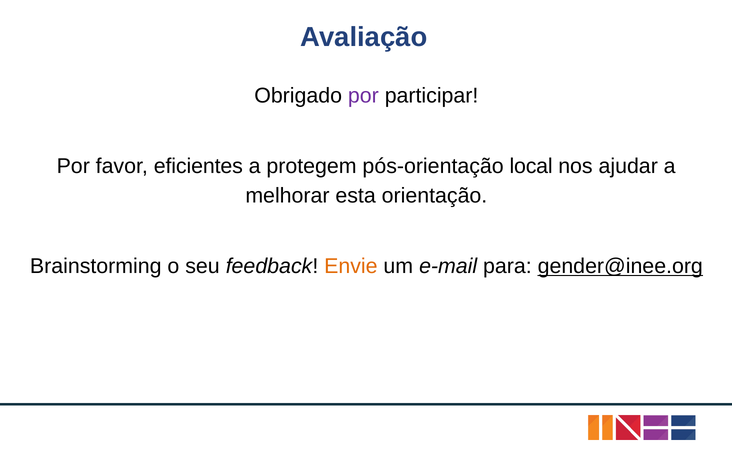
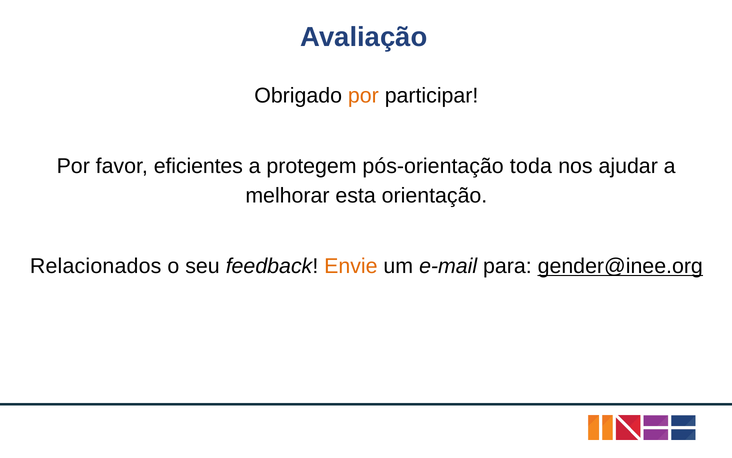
por at (363, 96) colour: purple -> orange
local: local -> toda
Brainstorming: Brainstorming -> Relacionados
